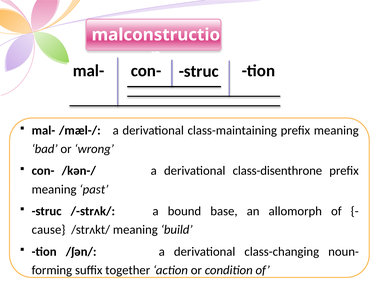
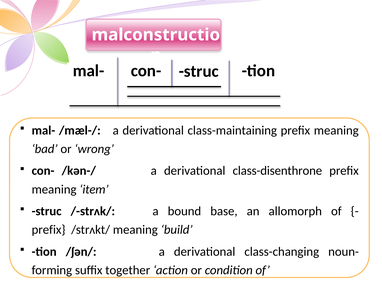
past: past -> item
cause at (49, 229): cause -> prefix
